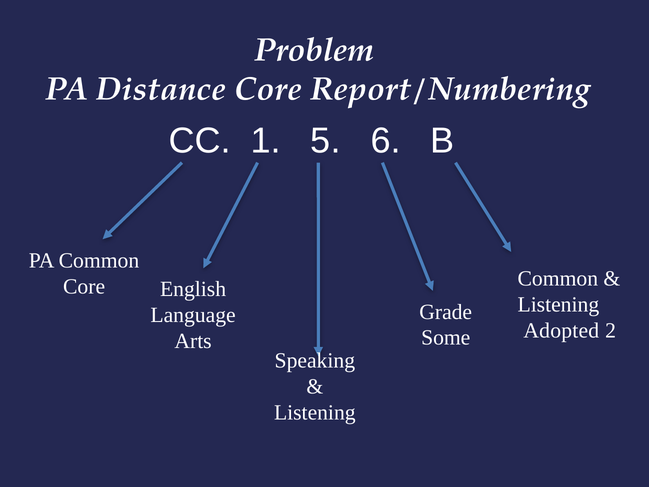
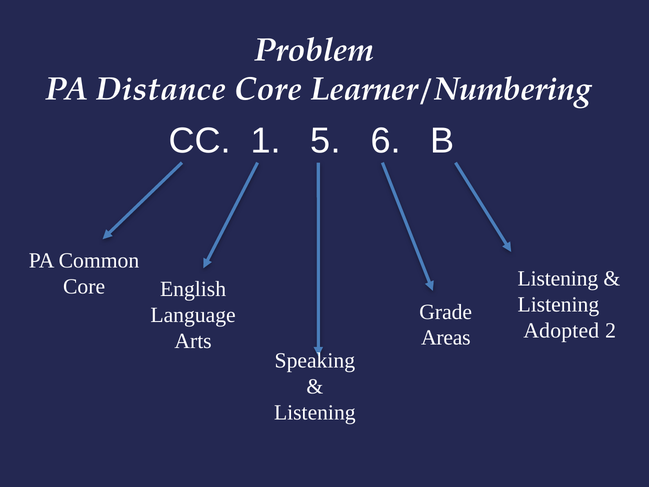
Report/Numbering: Report/Numbering -> Learner/Numbering
Common at (558, 278): Common -> Listening
Some: Some -> Areas
